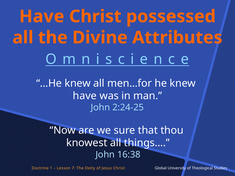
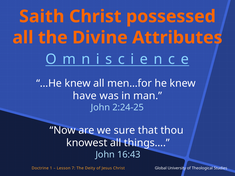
Have at (42, 16): Have -> Saith
16:38: 16:38 -> 16:43
